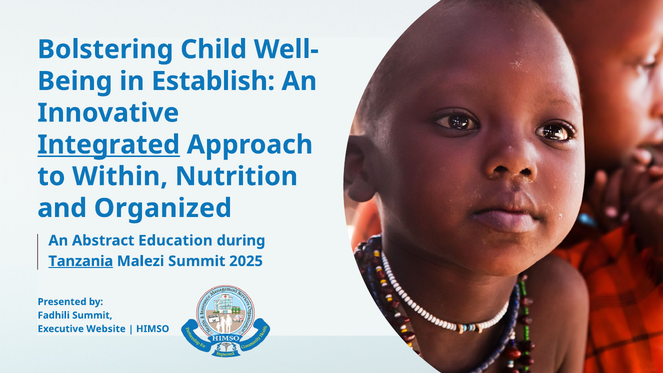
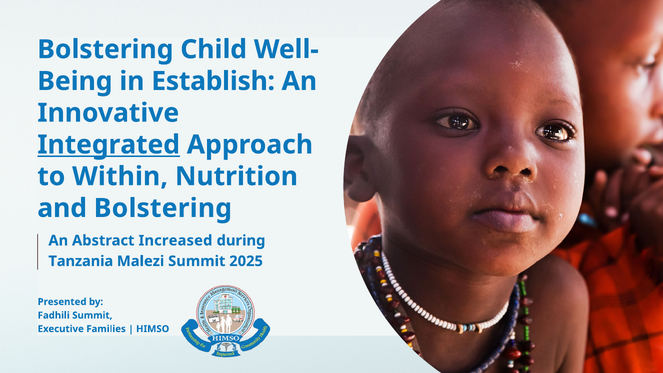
and Organized: Organized -> Bolstering
Education: Education -> Increased
Tanzania underline: present -> none
Website: Website -> Families
